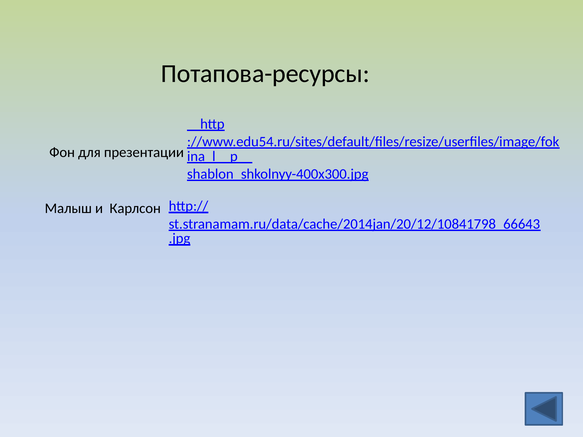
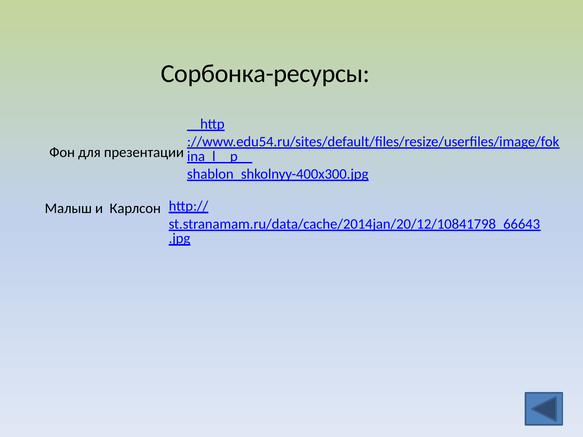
Потапова-ресурсы: Потапова-ресурсы -> Сорбонка-ресурсы
